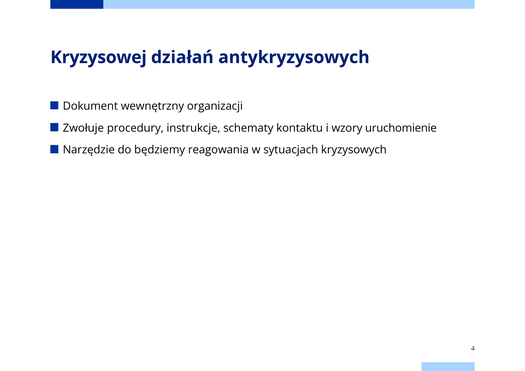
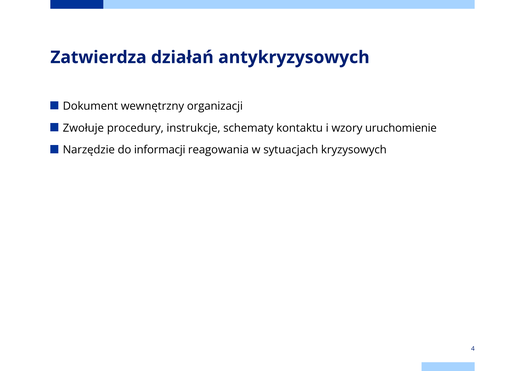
Kryzysowej: Kryzysowej -> Zatwierdza
będziemy: będziemy -> informacji
